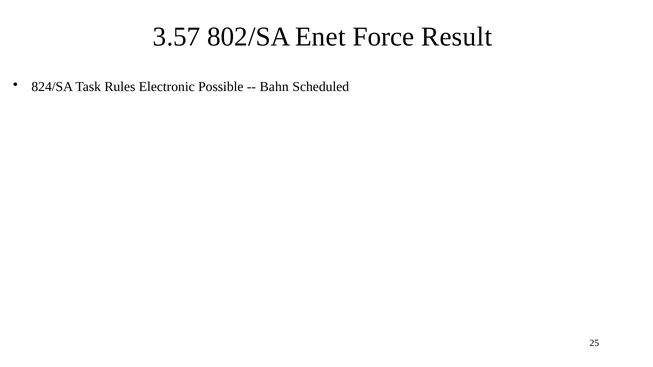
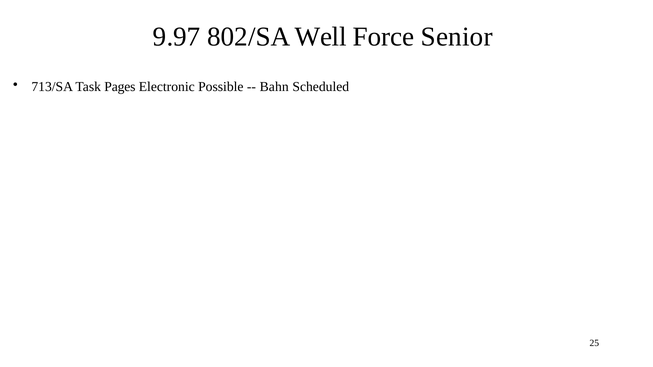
3.57: 3.57 -> 9.97
Enet: Enet -> Well
Result: Result -> Senior
824/SA: 824/SA -> 713/SA
Rules: Rules -> Pages
